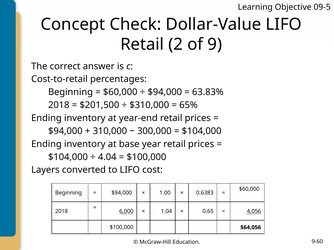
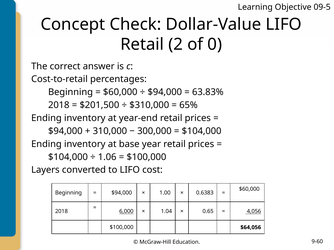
9: 9 -> 0
4.04: 4.04 -> 1.06
